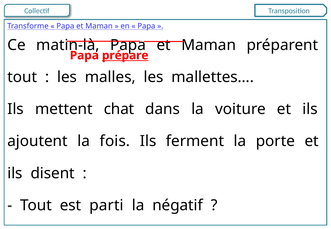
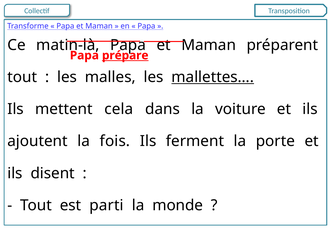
mallettes… underline: none -> present
chat: chat -> cela
négatif: négatif -> monde
